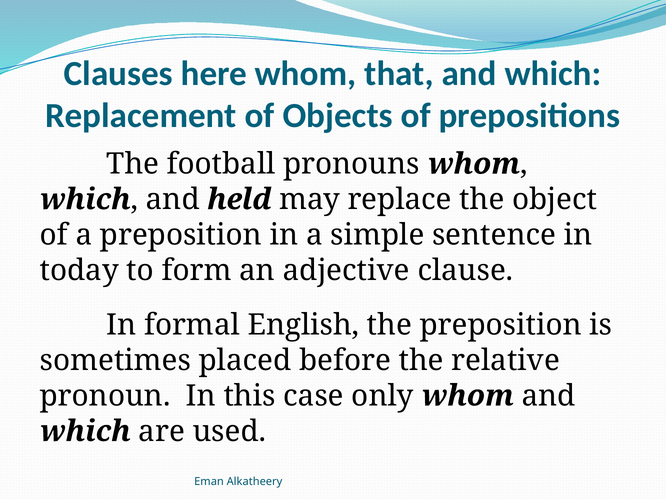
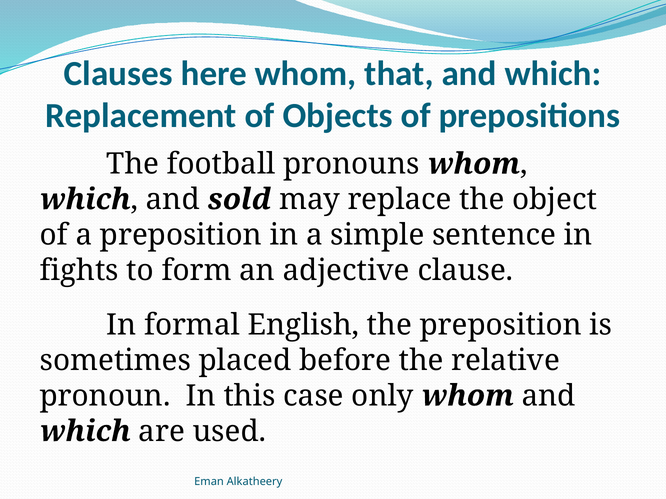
held: held -> sold
today: today -> fights
